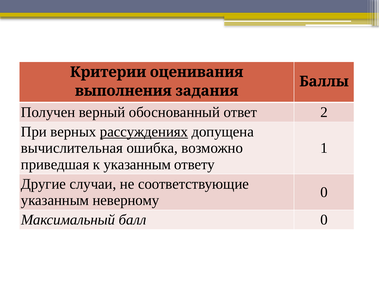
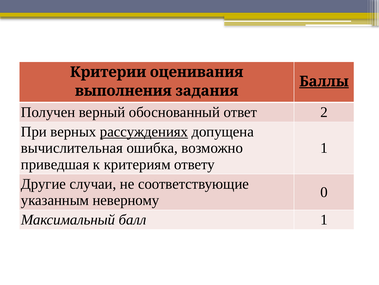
Баллы underline: none -> present
к указанным: указанным -> критериям
балл 0: 0 -> 1
